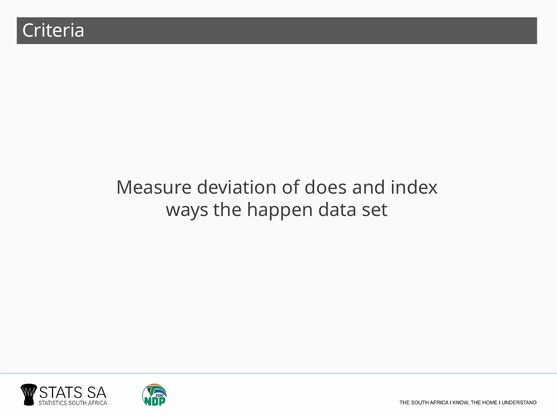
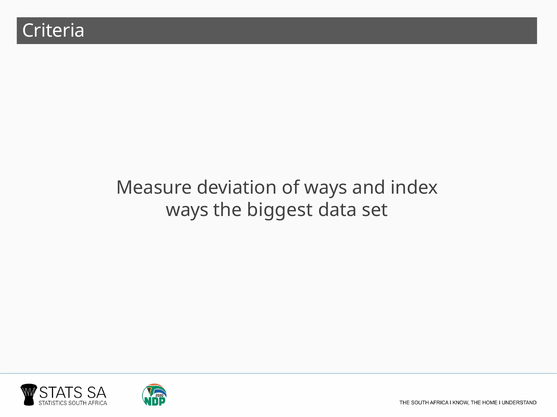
of does: does -> ways
happen: happen -> biggest
